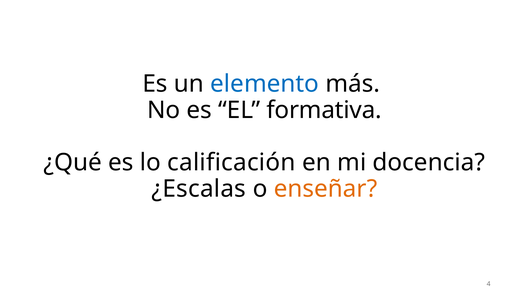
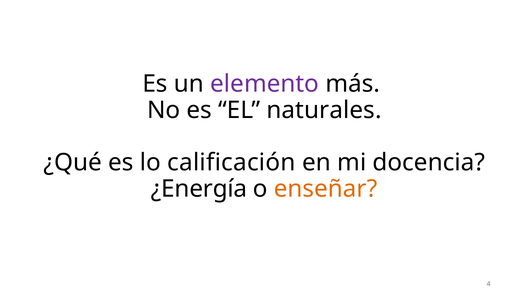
elemento colour: blue -> purple
formativa: formativa -> naturales
¿Escalas: ¿Escalas -> ¿Energía
